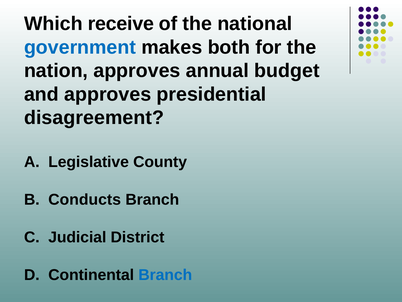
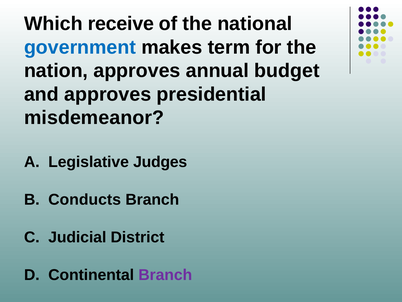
both: both -> term
disagreement: disagreement -> misdemeanor
County: County -> Judges
Branch at (165, 274) colour: blue -> purple
